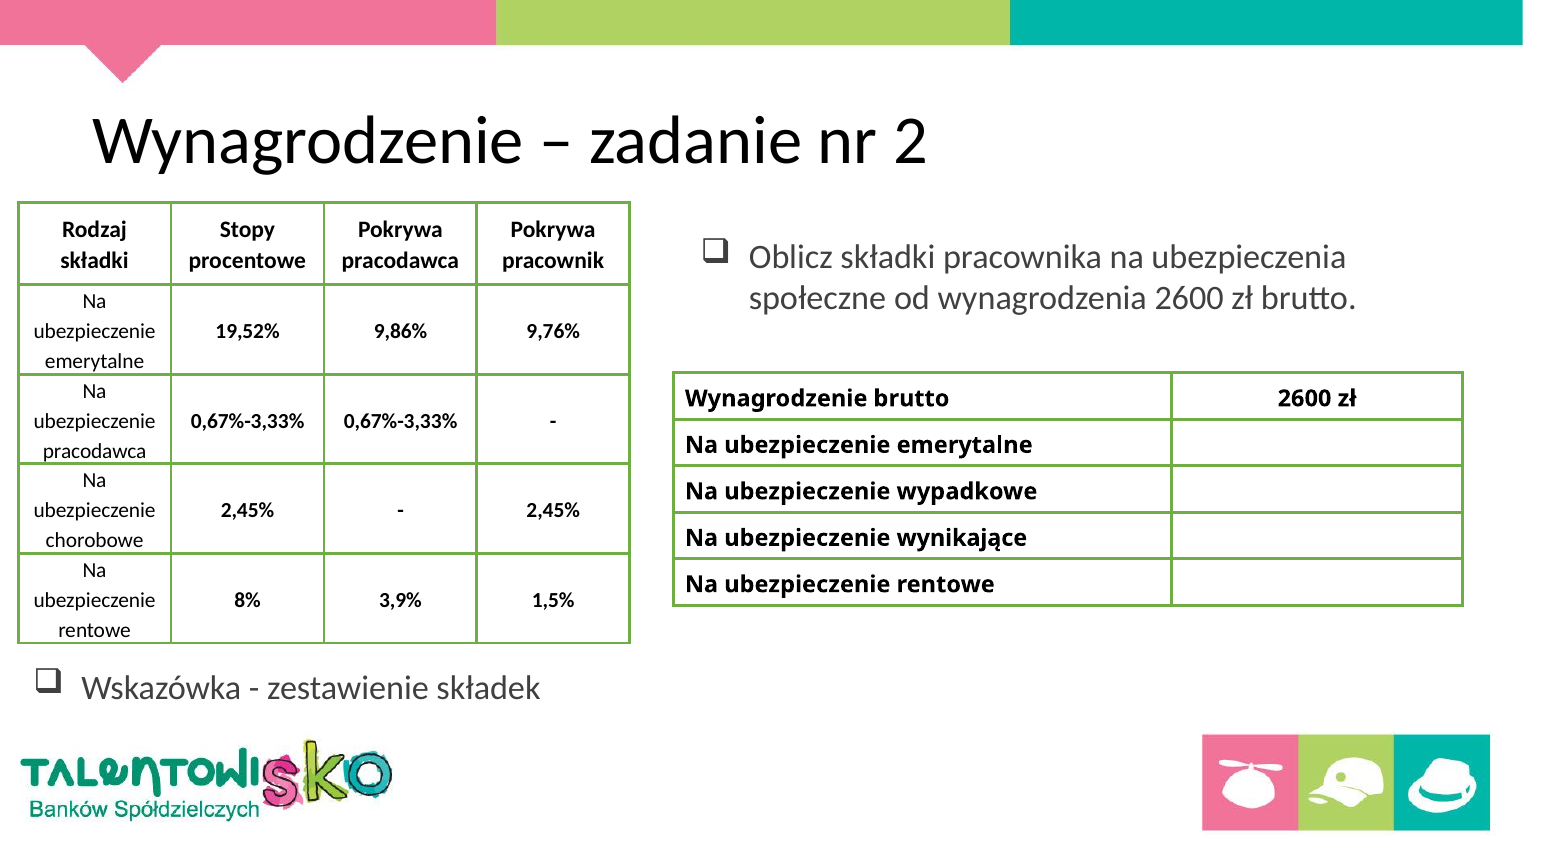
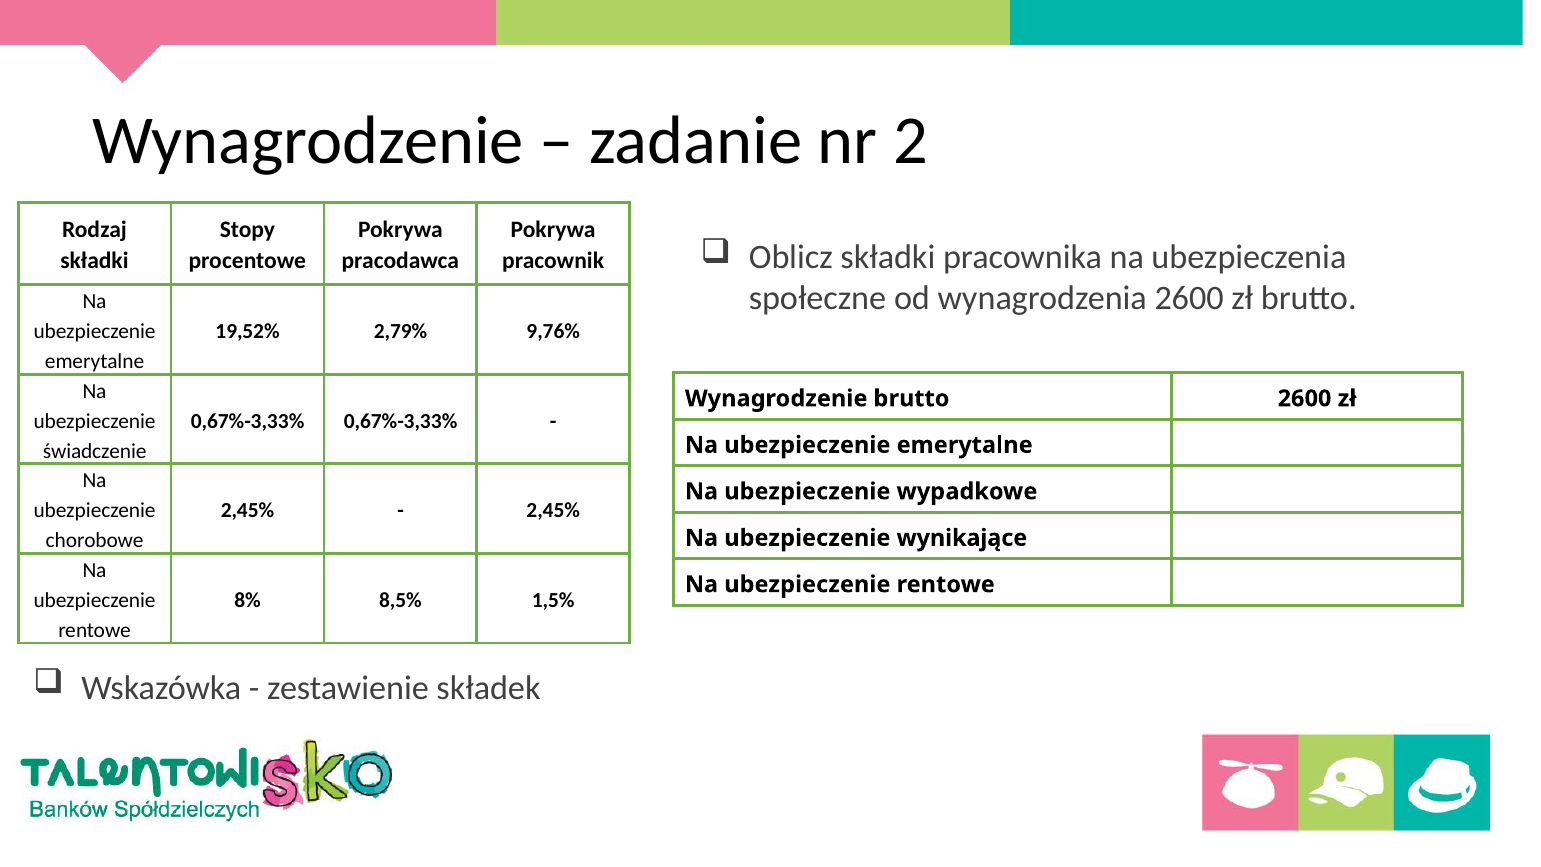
9,86%: 9,86% -> 2,79%
pracodawca at (95, 451): pracodawca -> świadczenie
3,9%: 3,9% -> 8,5%
